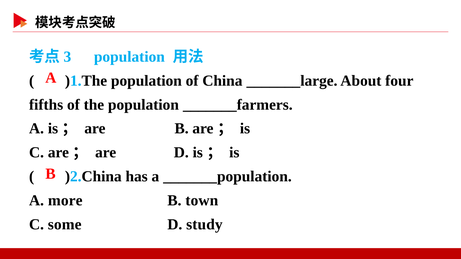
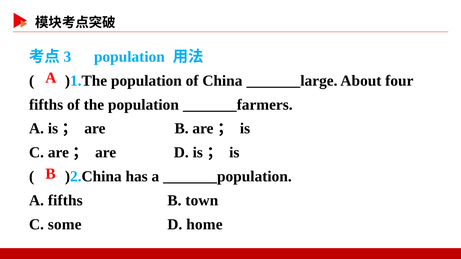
A more: more -> fifths
study: study -> home
